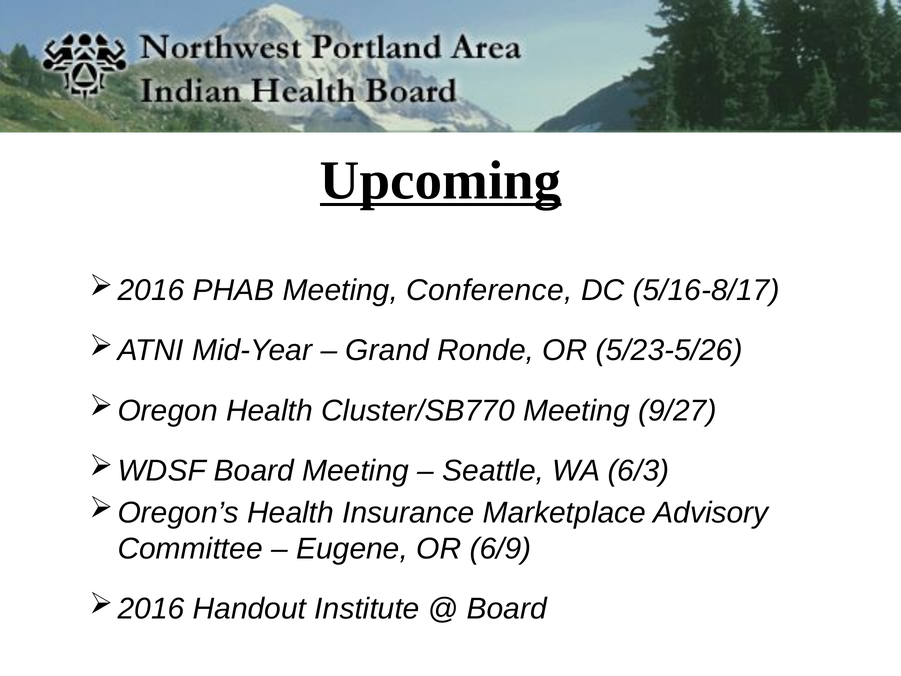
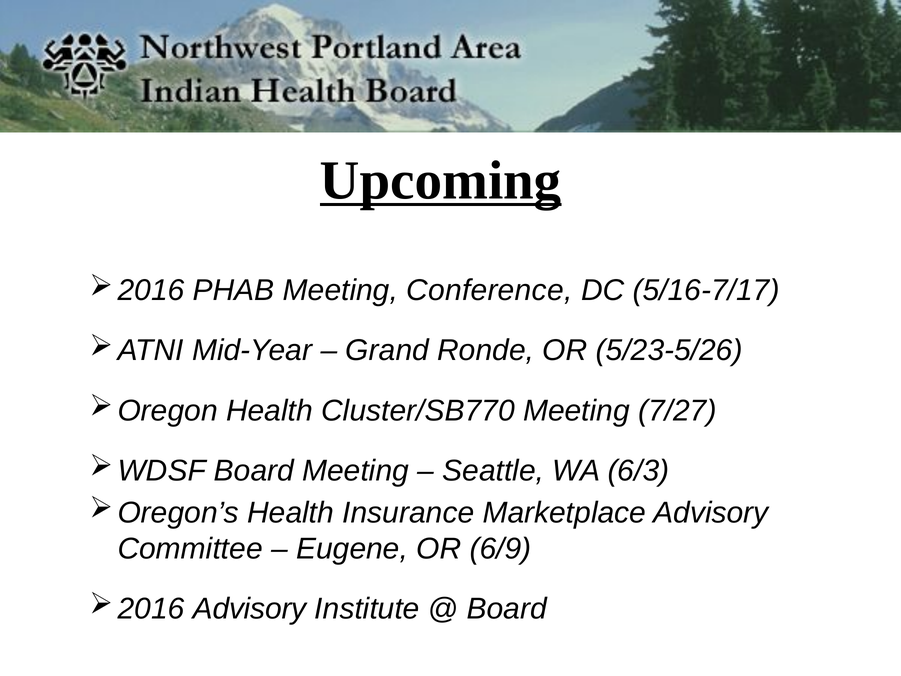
5/16-8/17: 5/16-8/17 -> 5/16-7/17
9/27: 9/27 -> 7/27
Handout at (249, 609): Handout -> Advisory
